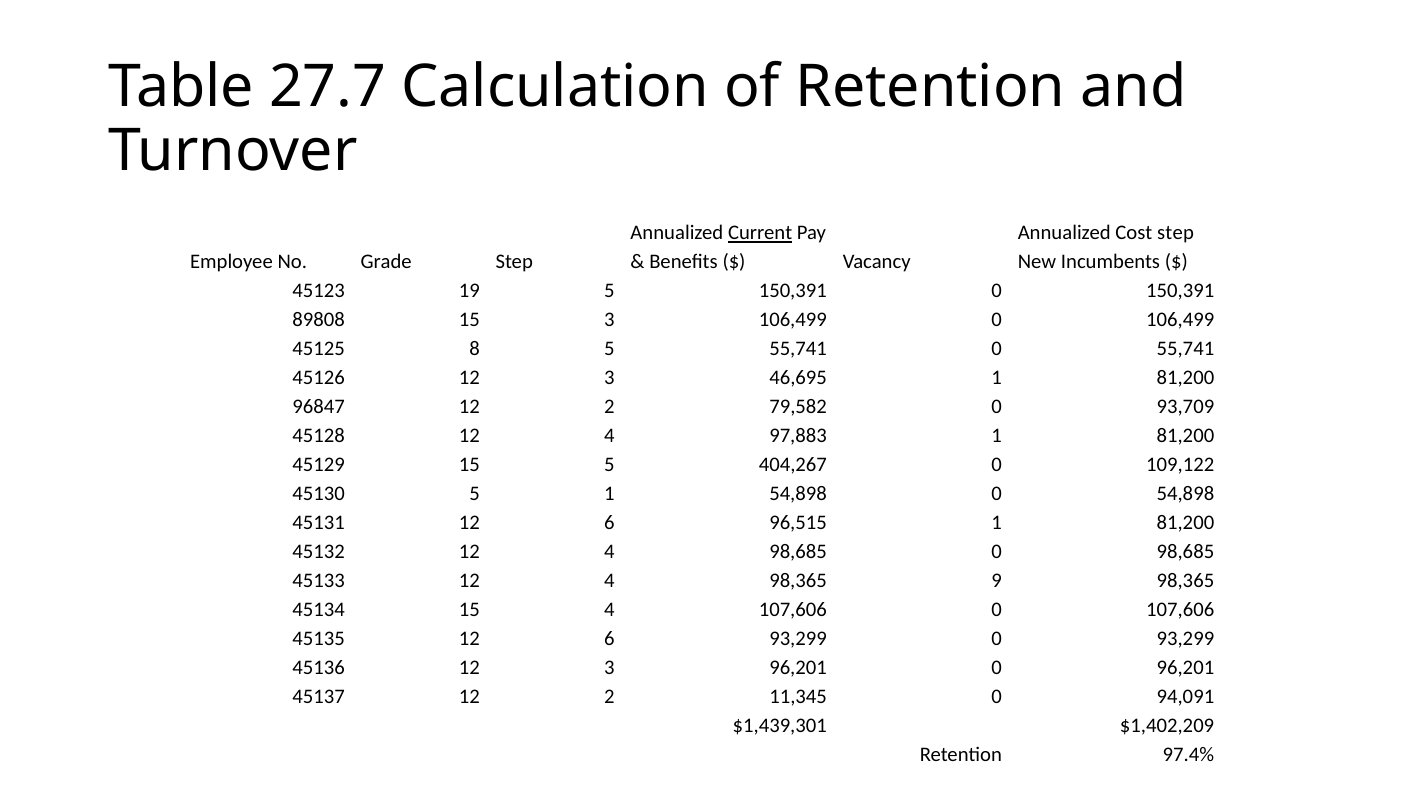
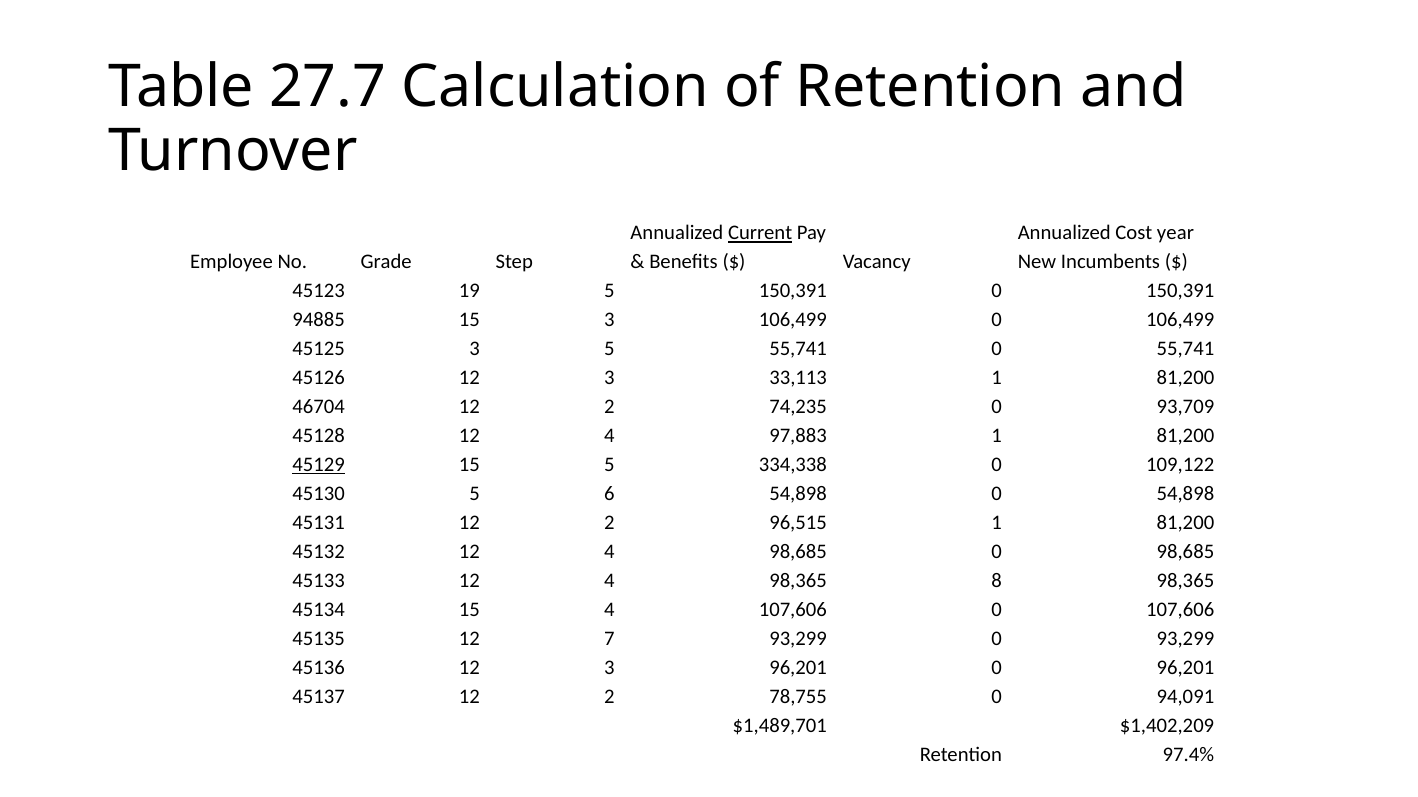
Cost step: step -> year
89808: 89808 -> 94885
45125 8: 8 -> 3
46,695: 46,695 -> 33,113
96847: 96847 -> 46704
79,582: 79,582 -> 74,235
45129 underline: none -> present
404,267: 404,267 -> 334,338
5 1: 1 -> 6
45131 12 6: 6 -> 2
9: 9 -> 8
45135 12 6: 6 -> 7
11,345: 11,345 -> 78,755
$1,439,301: $1,439,301 -> $1,489,701
